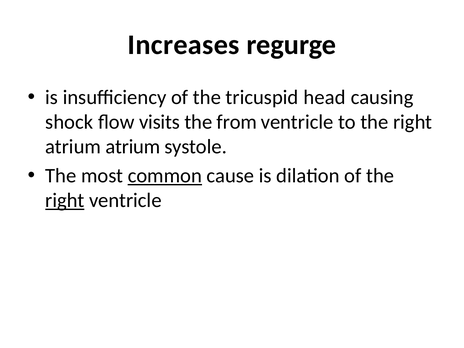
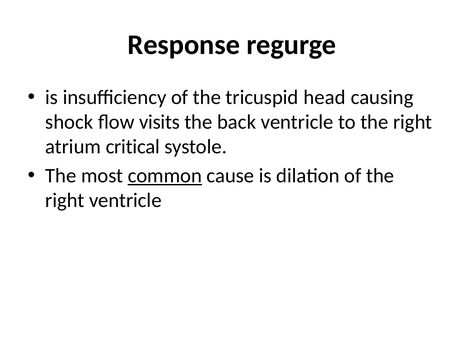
Increases: Increases -> Response
from: from -> back
atrium atrium: atrium -> critical
right at (65, 200) underline: present -> none
